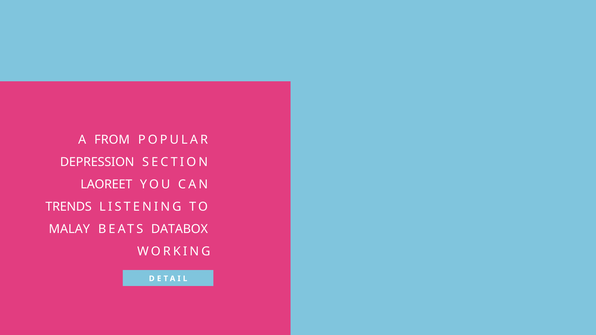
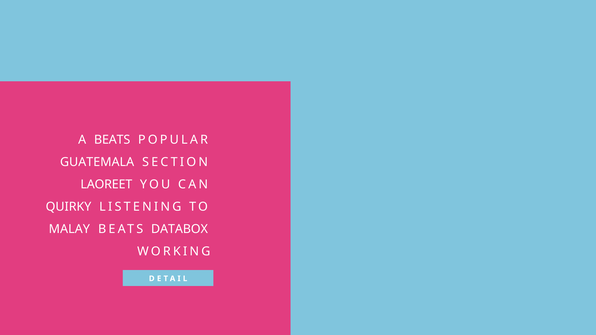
A FROM: FROM -> BEATS
DEPRESSION: DEPRESSION -> GUATEMALA
TRENDS: TRENDS -> QUIRKY
